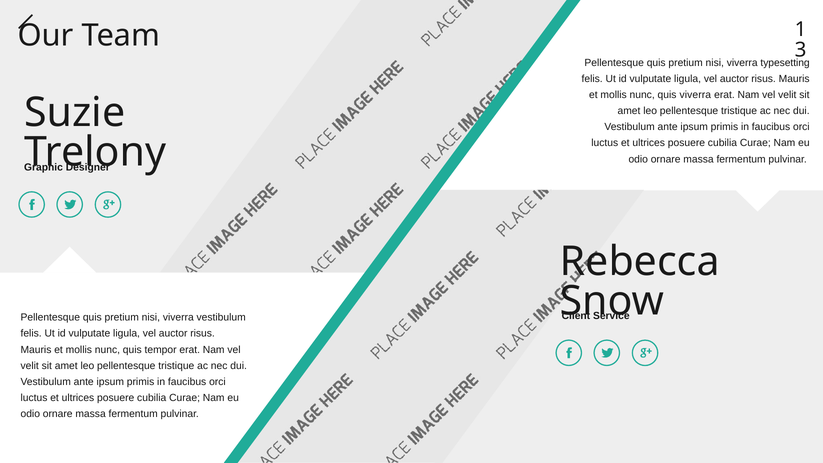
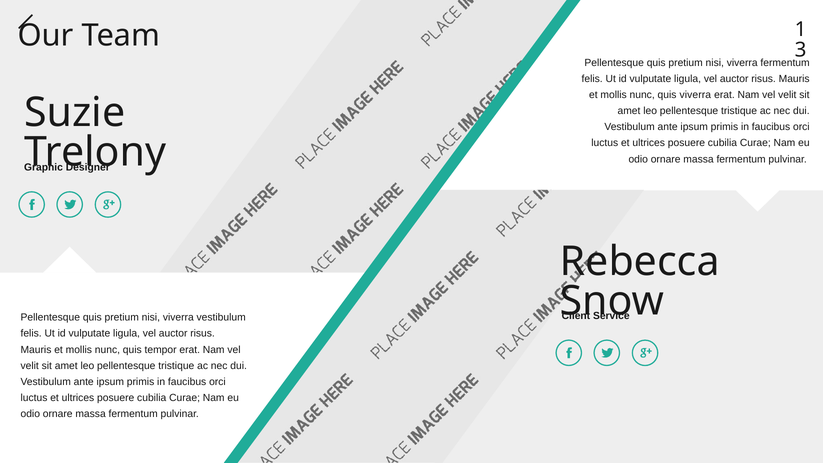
viverra typesetting: typesetting -> fermentum
